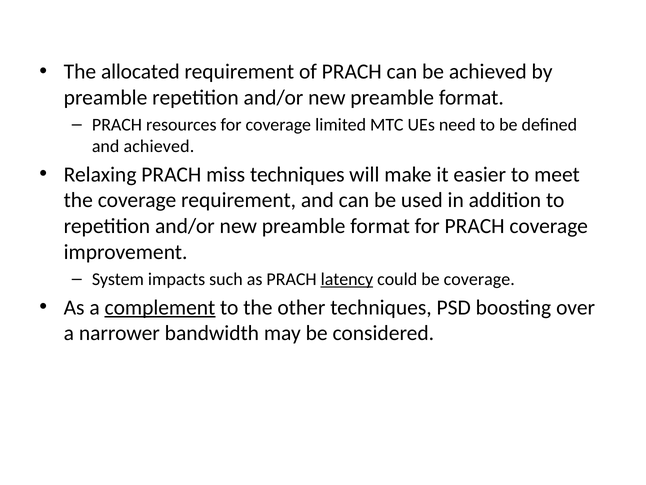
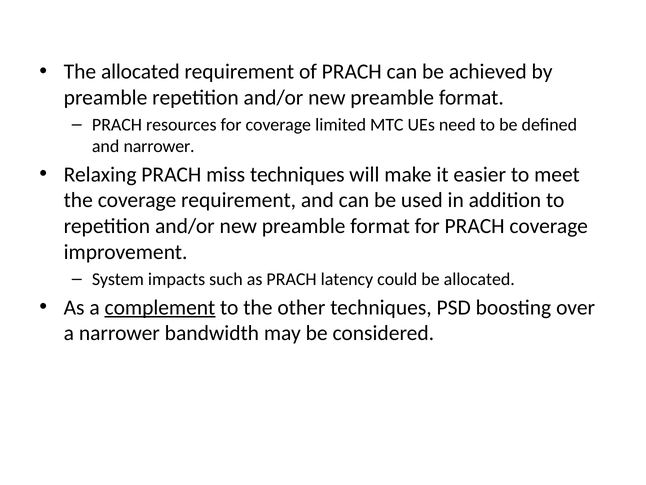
and achieved: achieved -> narrower
latency underline: present -> none
be coverage: coverage -> allocated
